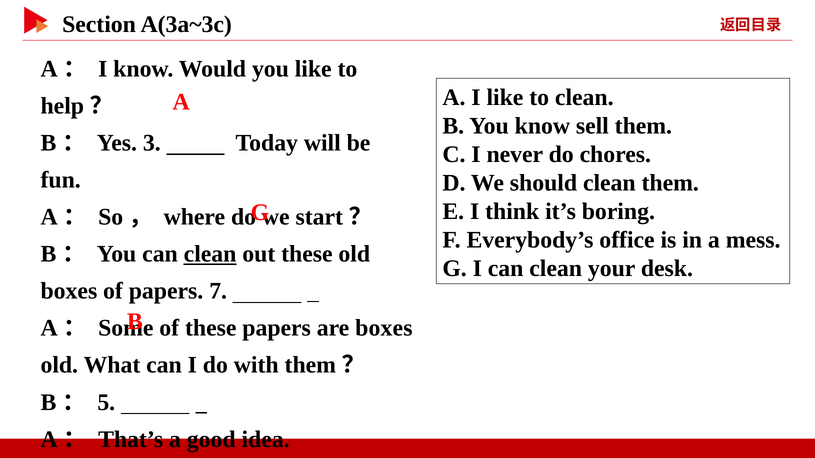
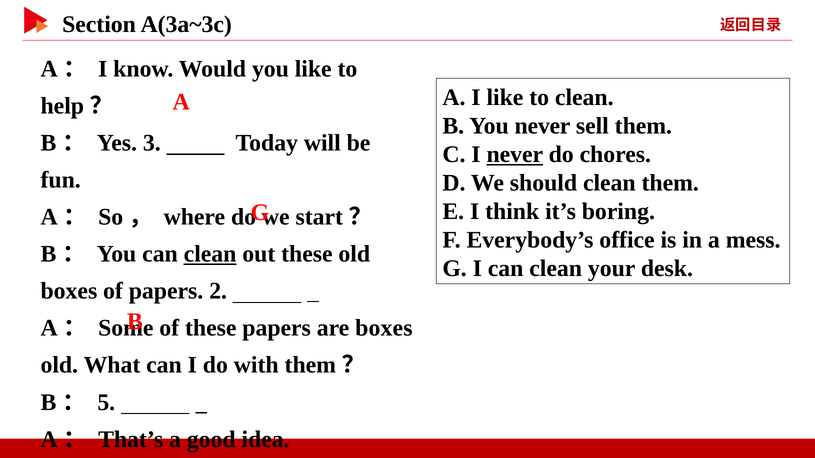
You know: know -> never
never at (515, 154) underline: none -> present
7: 7 -> 2
